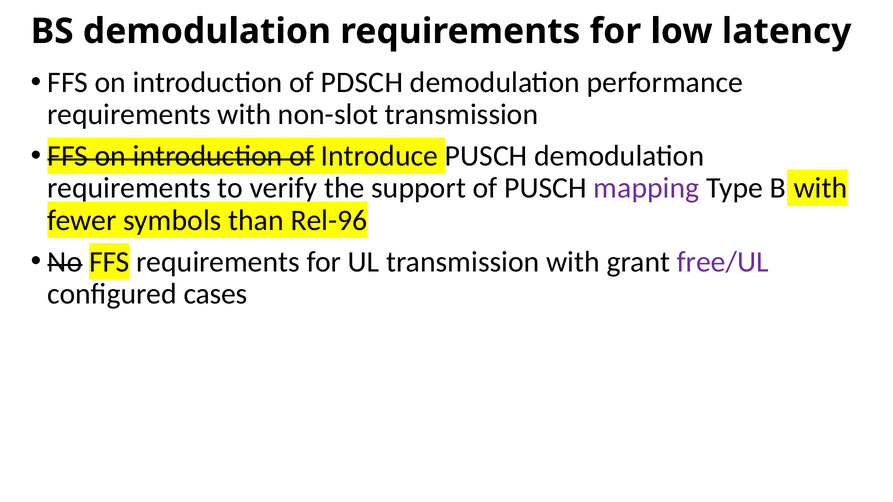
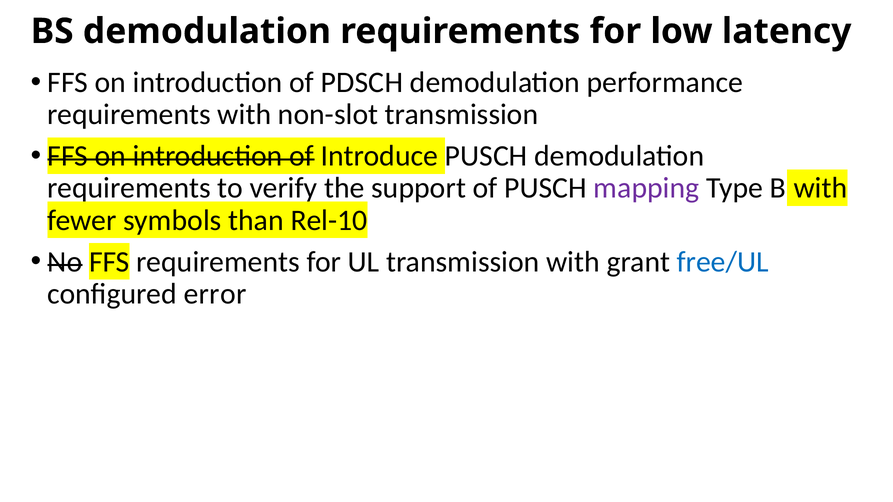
Rel-96: Rel-96 -> Rel-10
free/UL colour: purple -> blue
cases: cases -> error
